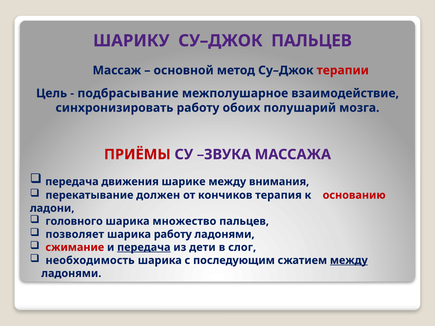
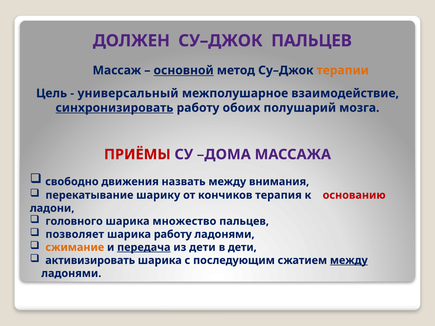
ШАРИКУ: ШАРИКУ -> ДОЛЖЕН
основной underline: none -> present
терапии colour: red -> orange
подбрасывание: подбрасывание -> универсальный
синхронизировать underline: none -> present
ЗВУКА: ЗВУКА -> ДОМА
передача at (72, 182): передача -> свободно
шарике: шарике -> назвать
должен: должен -> шарику
сжимание colour: red -> orange
в слог: слог -> дети
необходимость: необходимость -> активизировать
